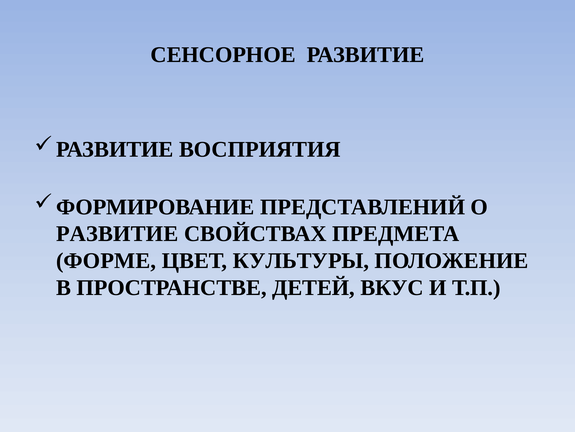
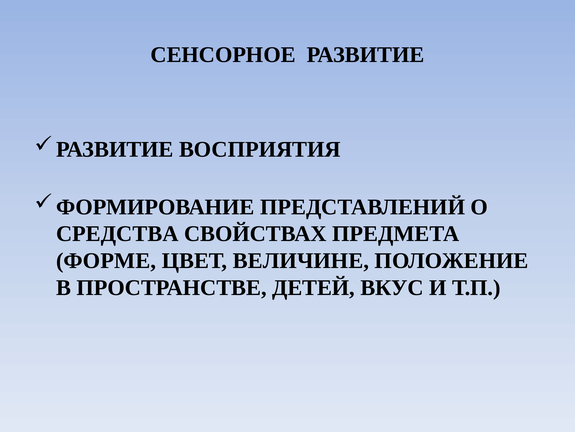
РАЗВИТИЕ at (117, 234): РАЗВИТИЕ -> СРЕДСТВА
КУЛЬТУРЫ: КУЛЬТУРЫ -> ВЕЛИЧИНЕ
